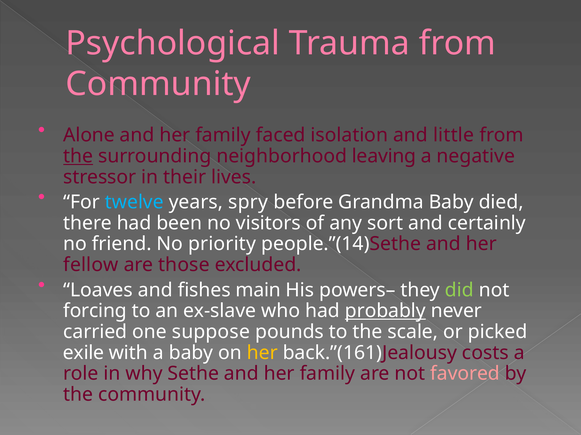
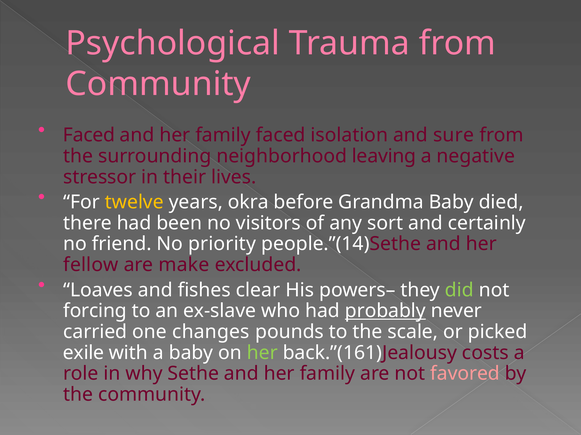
Alone at (89, 135): Alone -> Faced
little: little -> sure
the at (78, 156) underline: present -> none
twelve colour: light blue -> yellow
spry: spry -> okra
those: those -> make
main: main -> clear
suppose: suppose -> changes
her at (262, 353) colour: yellow -> light green
